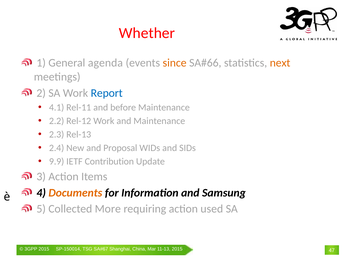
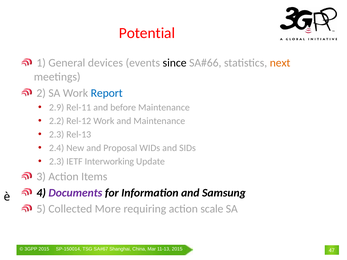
Whether: Whether -> Potential
agenda: agenda -> devices
since colour: orange -> black
4.1: 4.1 -> 2.9
9.9 at (57, 162): 9.9 -> 2.3
Contribution: Contribution -> Interworking
Documents colour: orange -> purple
used: used -> scale
